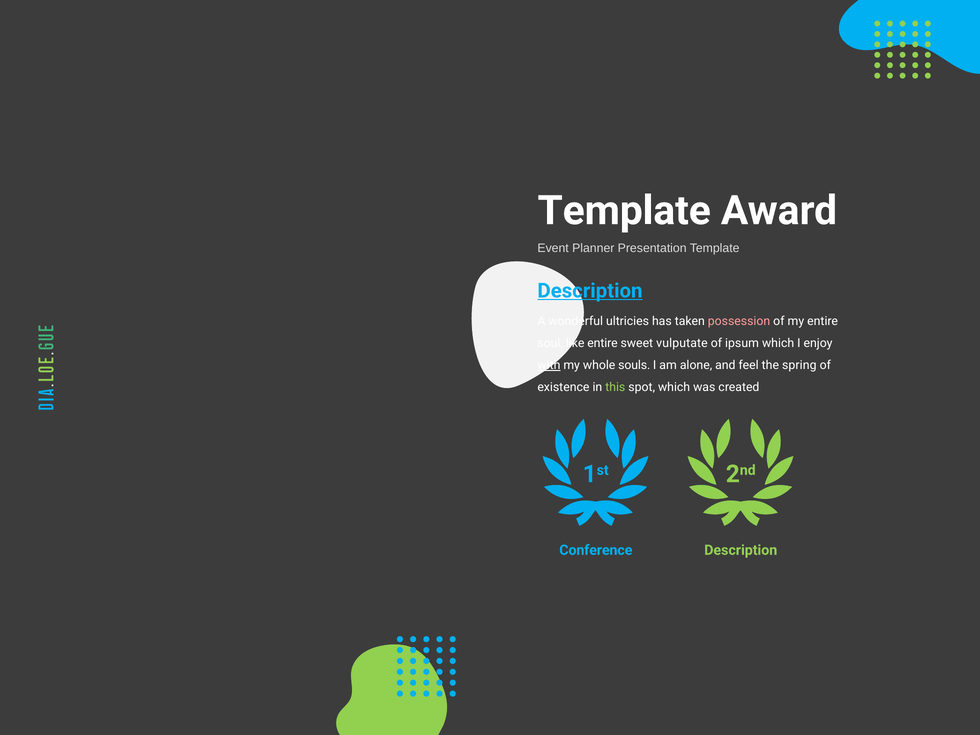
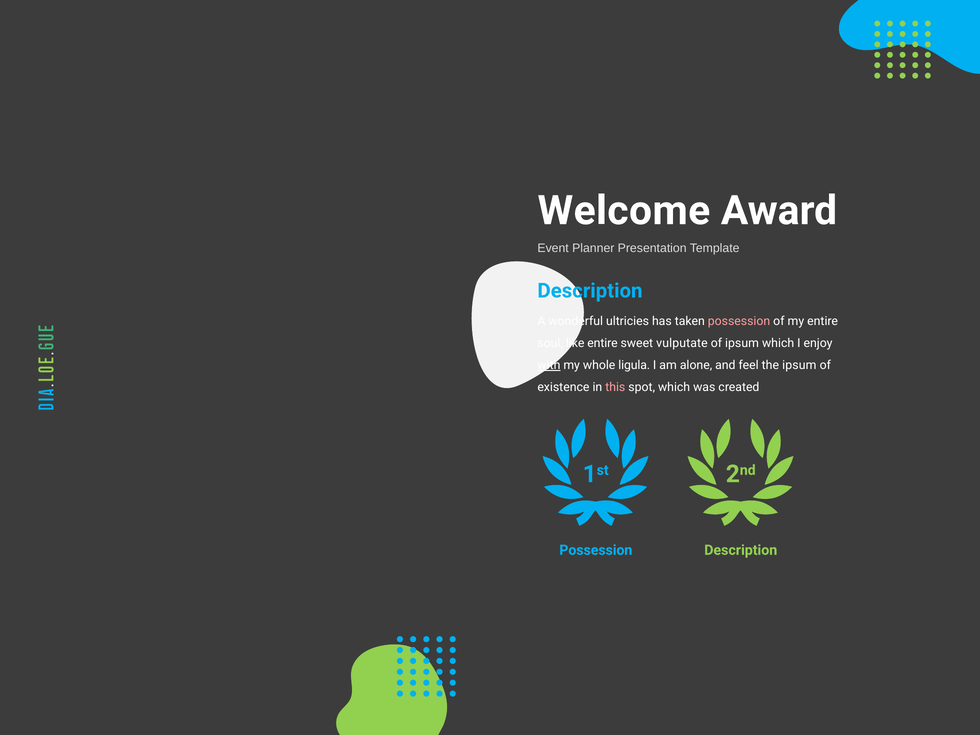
Template at (624, 211): Template -> Welcome
Description at (590, 291) underline: present -> none
souls: souls -> ligula
the spring: spring -> ipsum
this colour: light green -> pink
Conference at (596, 550): Conference -> Possession
